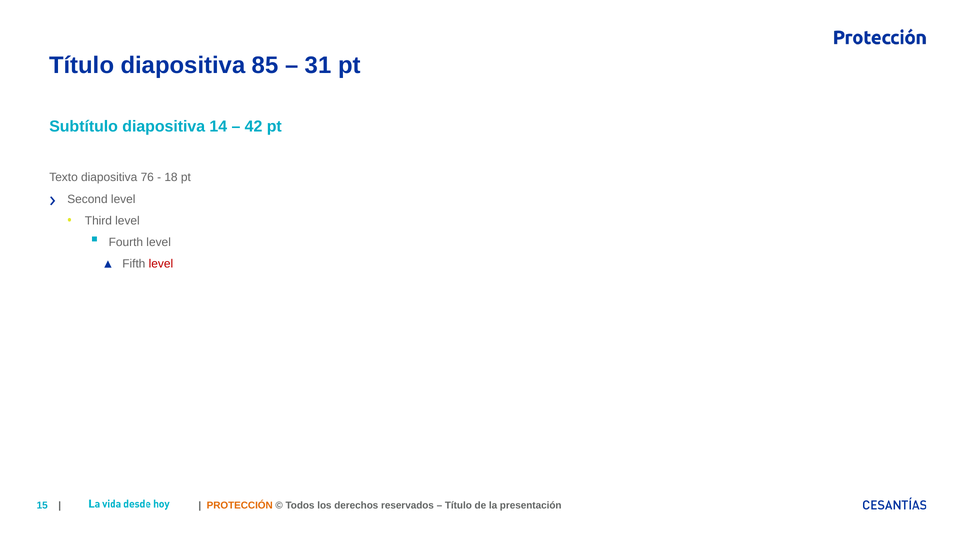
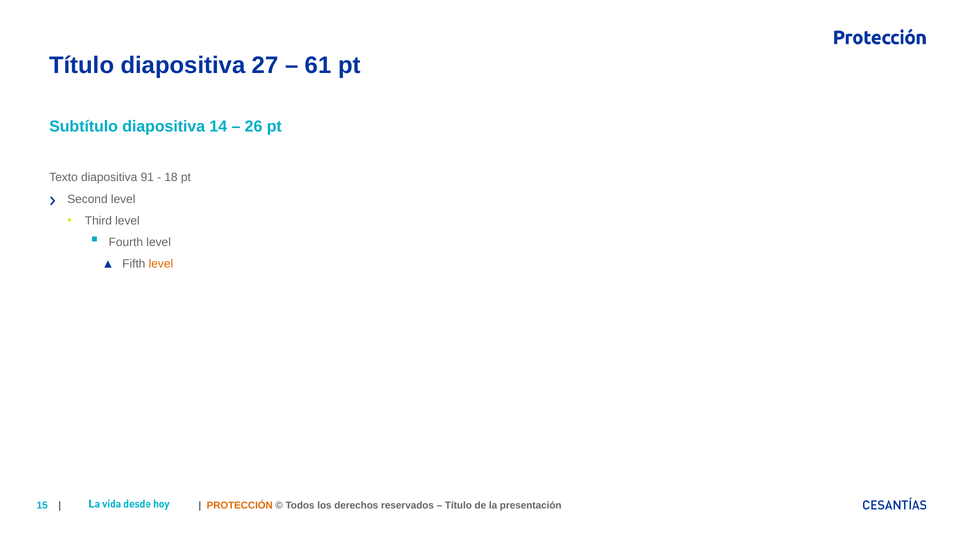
85: 85 -> 27
31: 31 -> 61
42: 42 -> 26
76: 76 -> 91
level at (161, 264) colour: red -> orange
